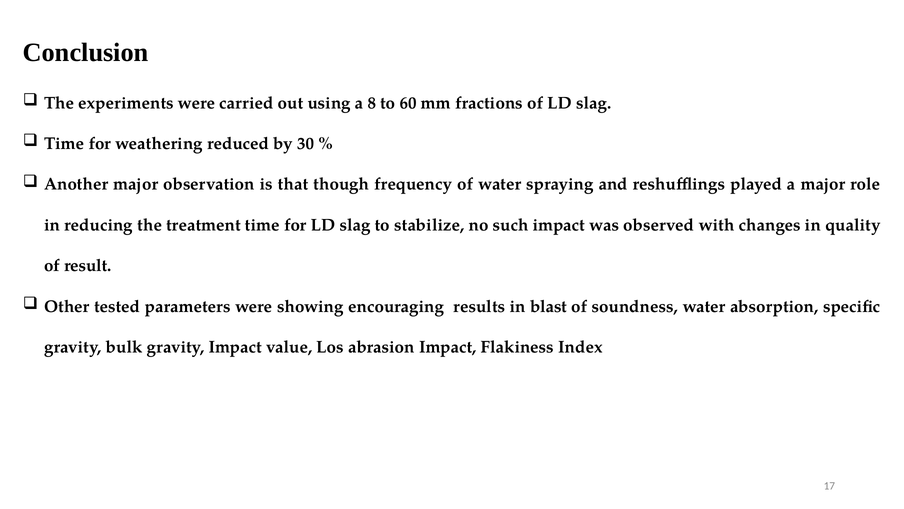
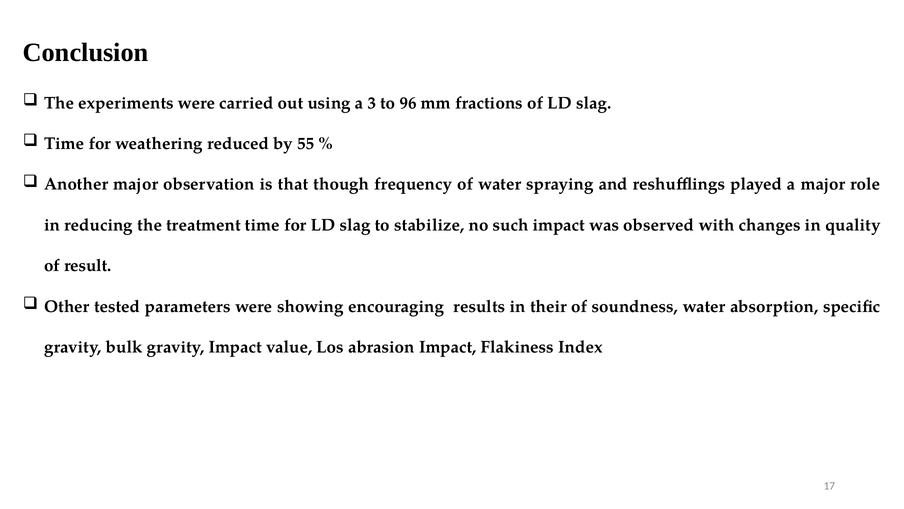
8: 8 -> 3
60: 60 -> 96
30: 30 -> 55
blast: blast -> their
